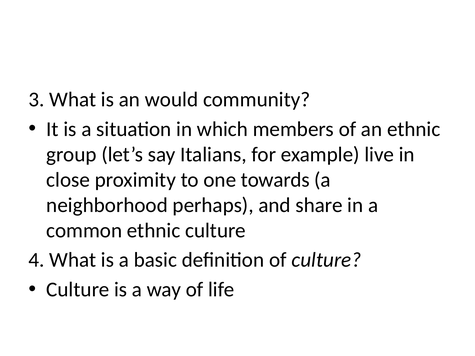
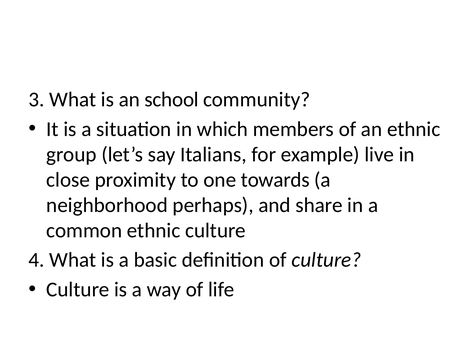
would: would -> school
